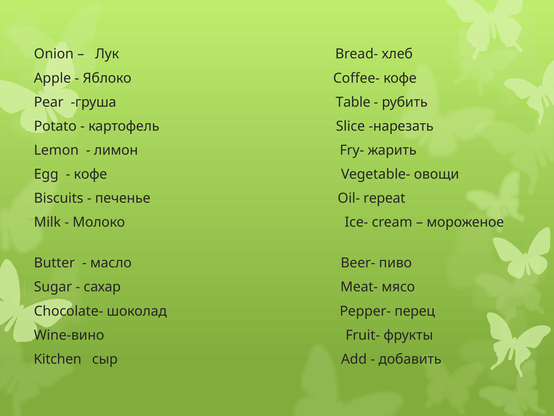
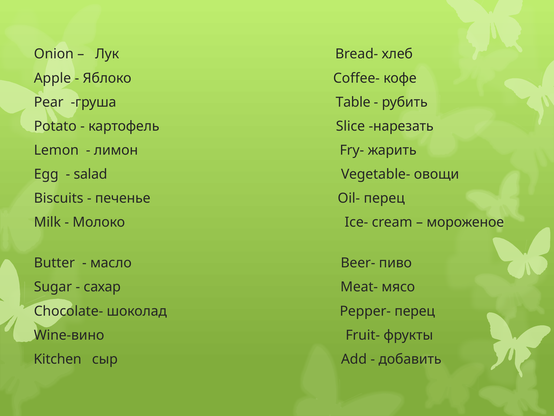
кофе at (90, 174): кофе -> salad
Oil- repeat: repeat -> перец
